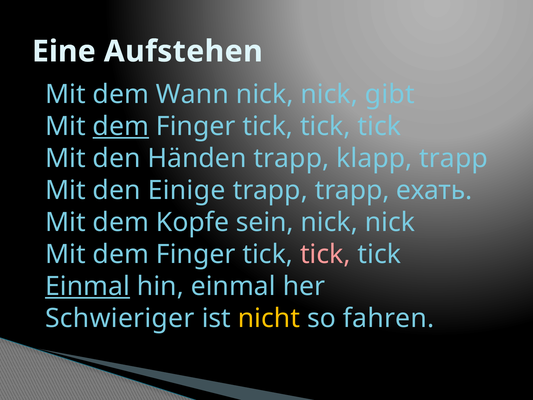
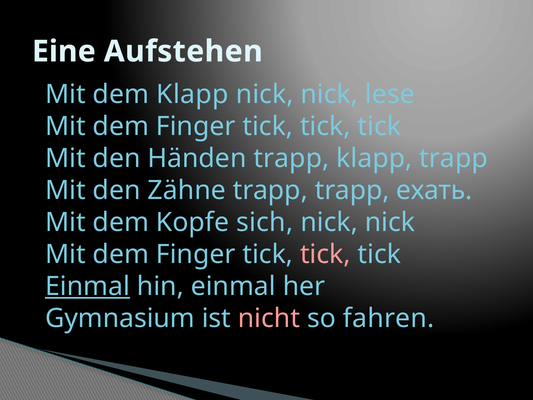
dem Wann: Wann -> Klapp
gibt: gibt -> lese
dem at (121, 126) underline: present -> none
Einige: Einige -> Zähne
sein: sein -> sich
Schwieriger: Schwieriger -> Gymnasium
nicht colour: yellow -> pink
